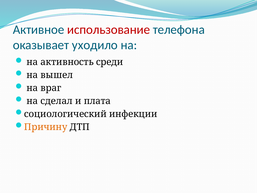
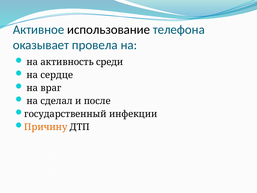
использование colour: red -> black
уходило: уходило -> провела
вышел: вышел -> сердце
плата: плата -> после
социологический: социологический -> государственный
